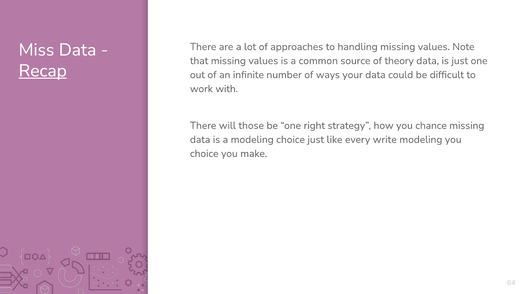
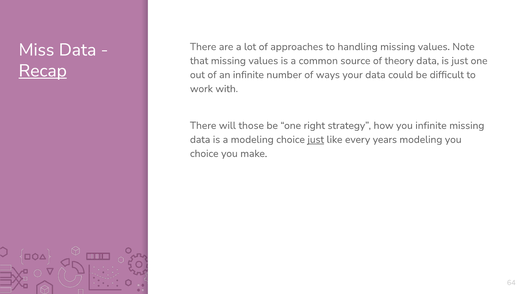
you chance: chance -> infinite
just at (316, 140) underline: none -> present
write: write -> years
